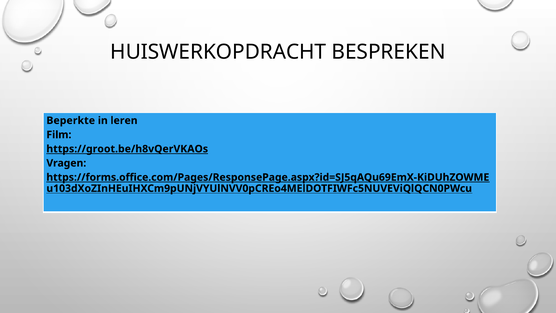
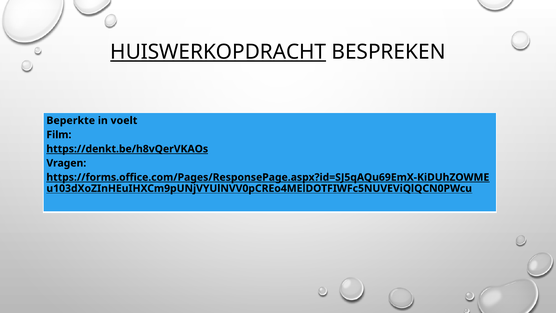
HUISWERKOPDRACHT underline: none -> present
leren: leren -> voelt
https://groot.be/h8vQerVKAOs: https://groot.be/h8vQerVKAOs -> https://denkt.be/h8vQerVKAOs
